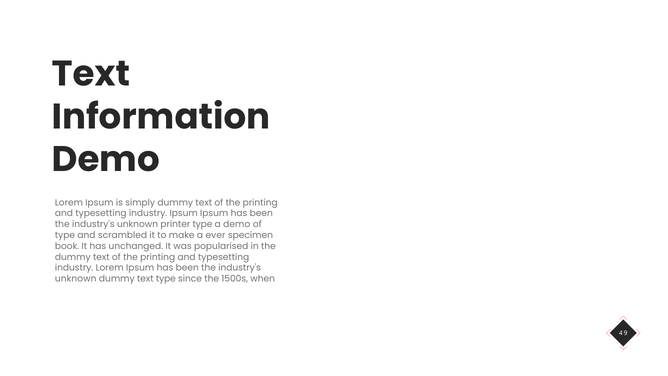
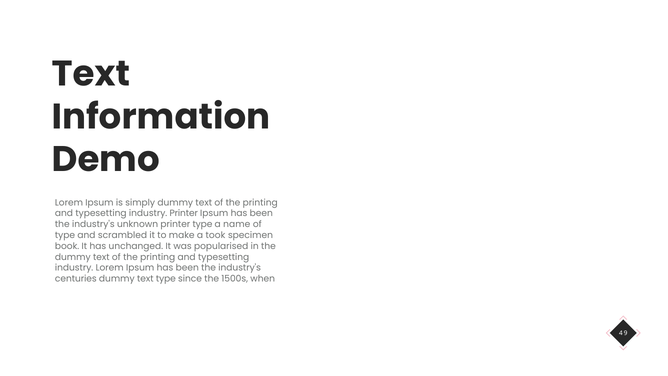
industry Ipsum: Ipsum -> Printer
a demo: demo -> name
ever: ever -> took
unknown at (76, 279): unknown -> centuries
